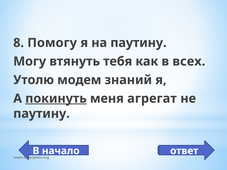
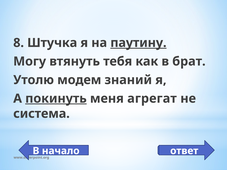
Помогу: Помогу -> Штучка
паутину at (138, 43) underline: none -> present
всех: всех -> брат
паутину at (41, 114): паутину -> система
